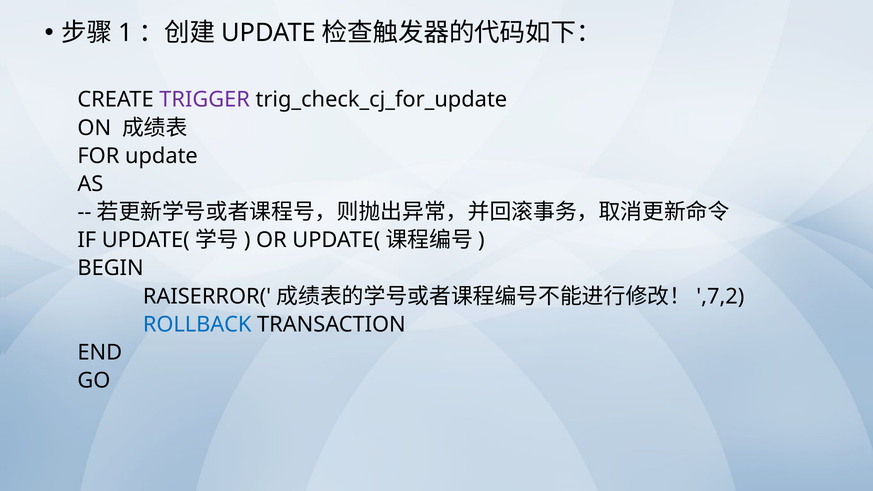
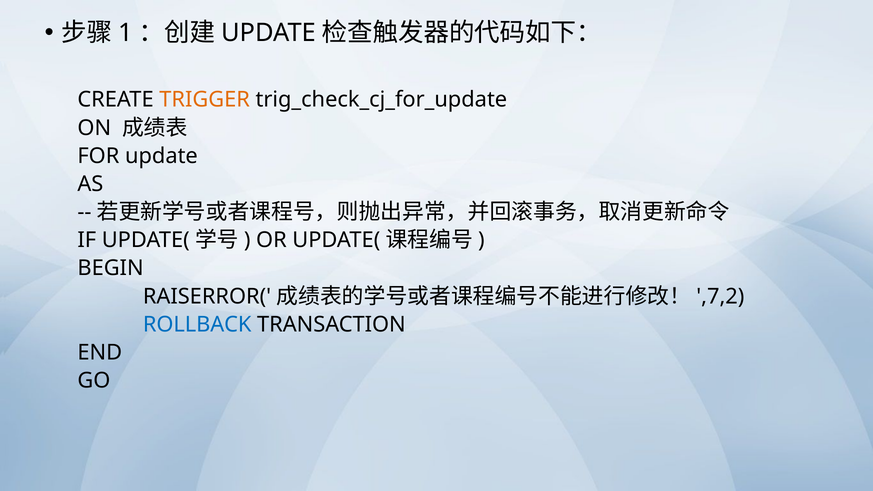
TRIGGER colour: purple -> orange
